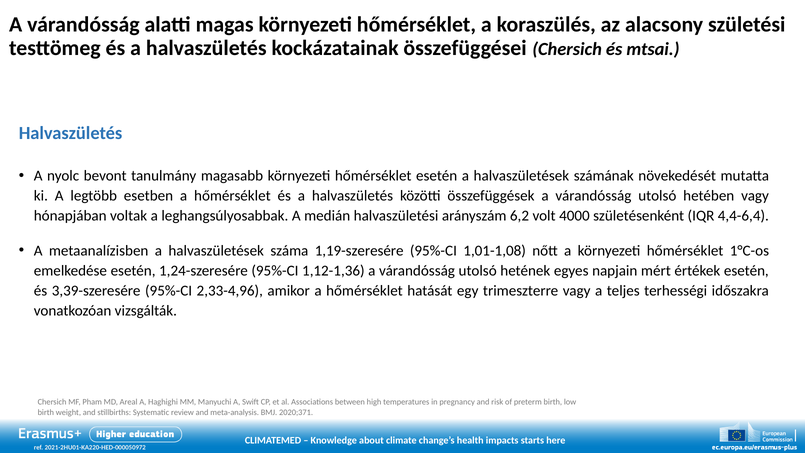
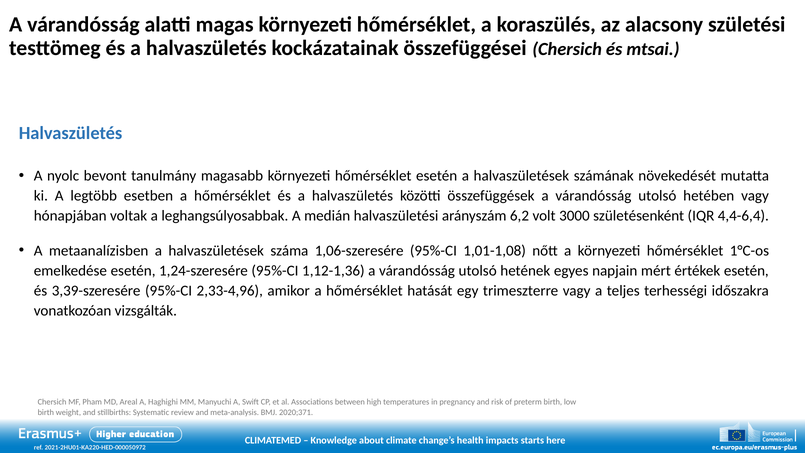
4000: 4000 -> 3000
1,19-szeresére: 1,19-szeresére -> 1,06-szeresére
